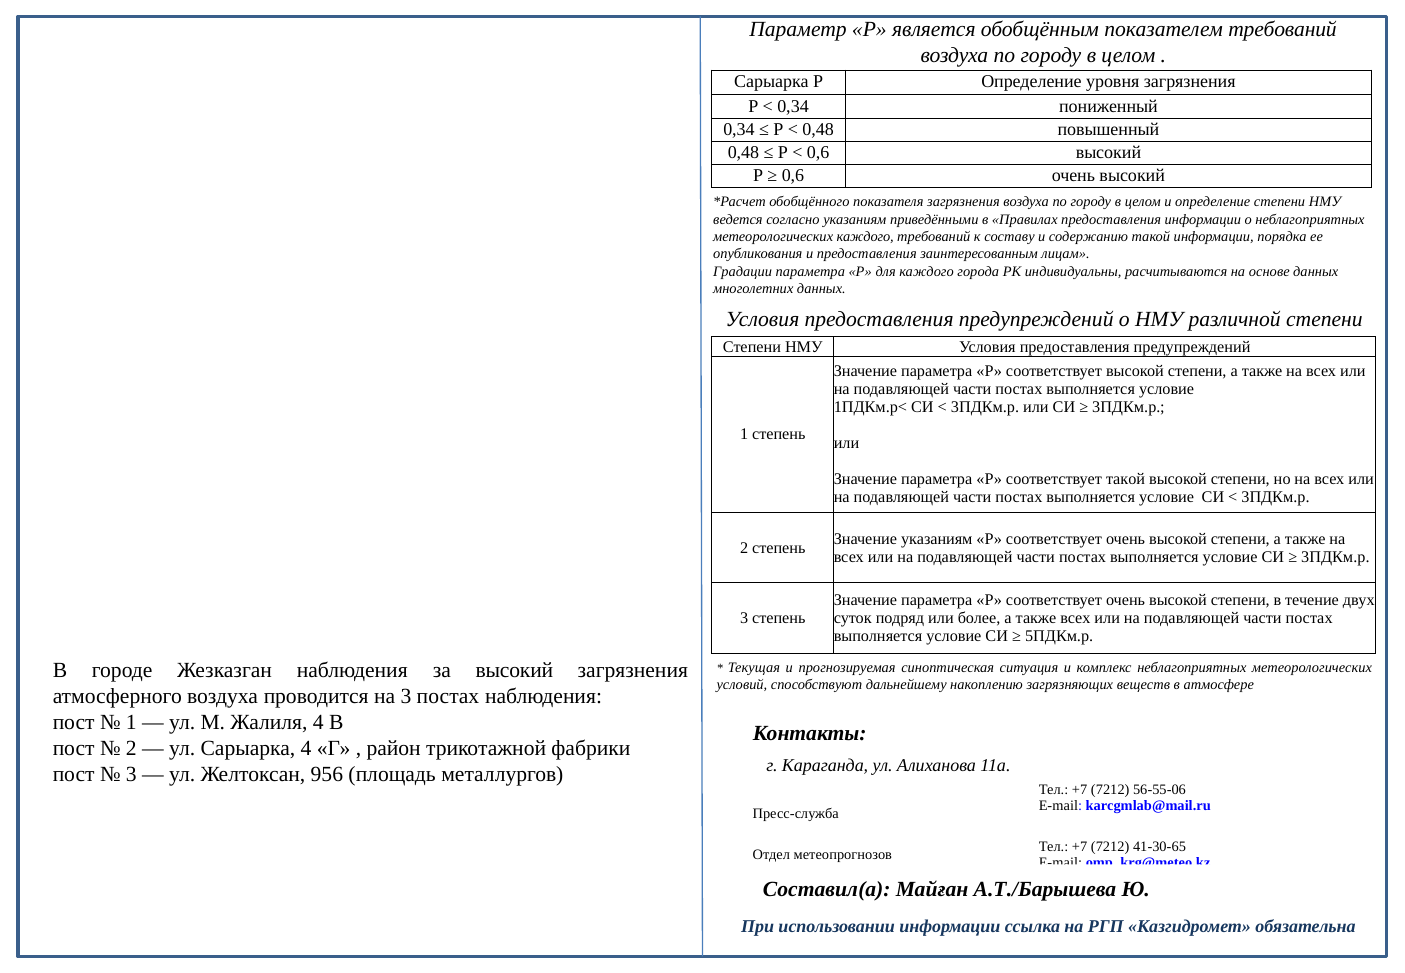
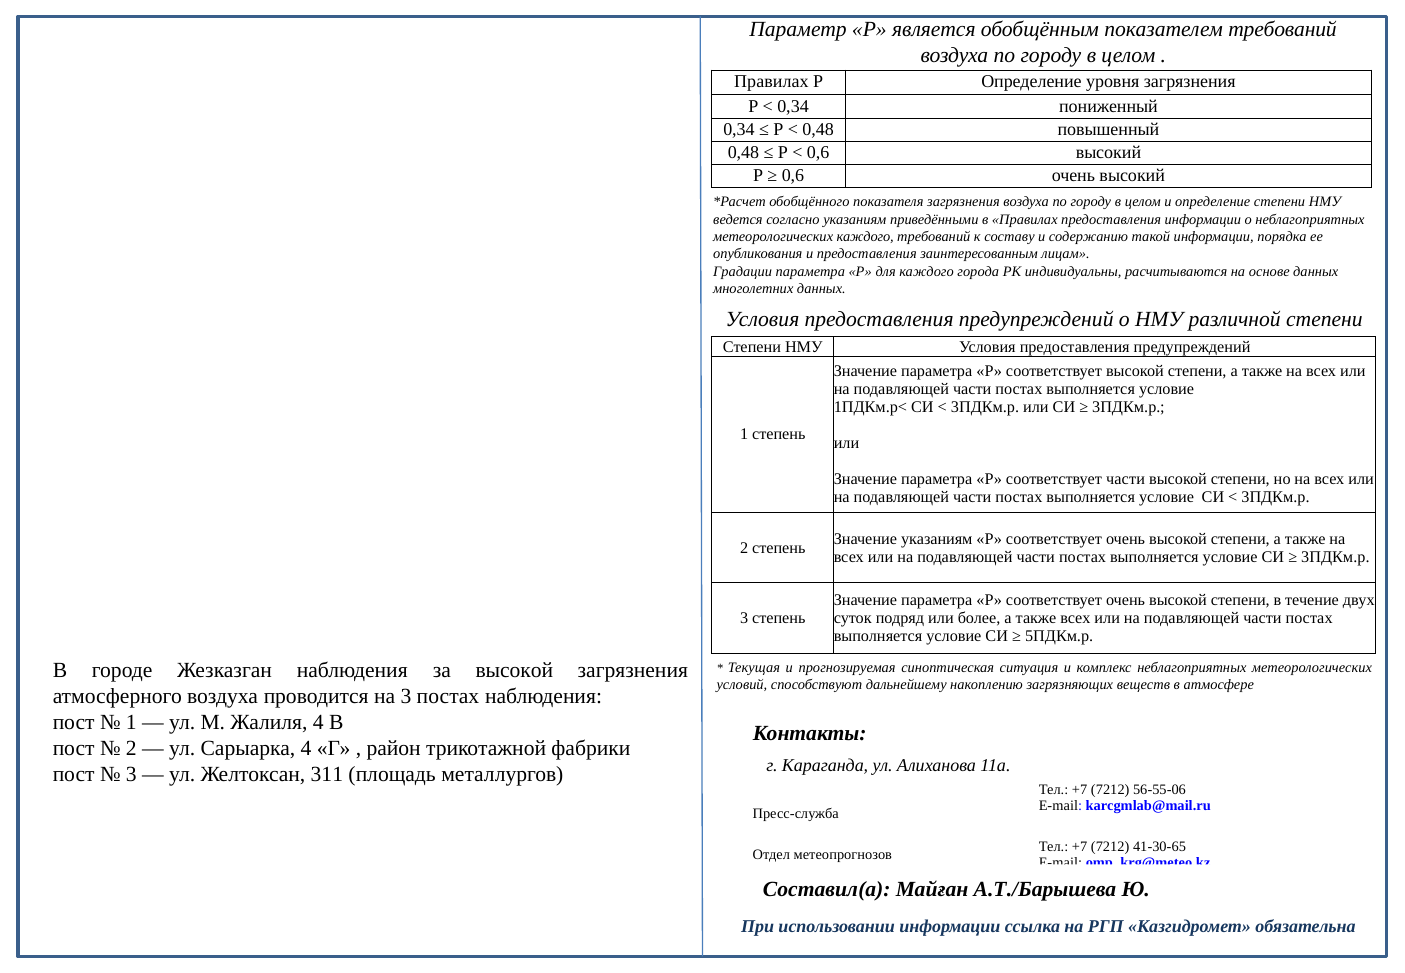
Сарыарка at (771, 82): Сарыарка -> Правилах
соответствует такой: такой -> части
за высокий: высокий -> высокой
956: 956 -> 311
